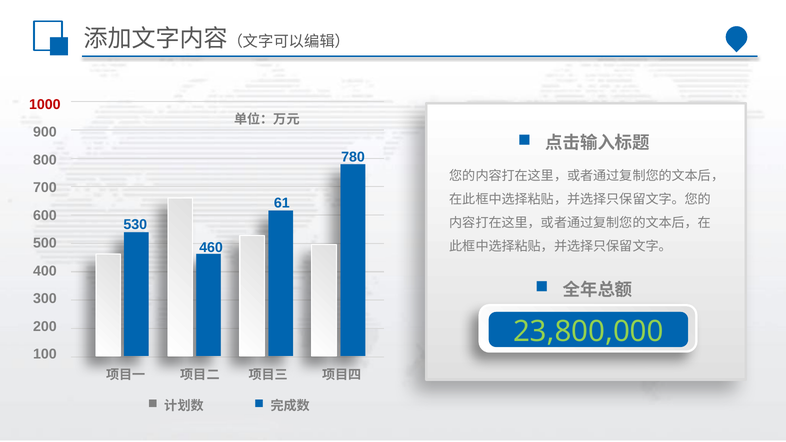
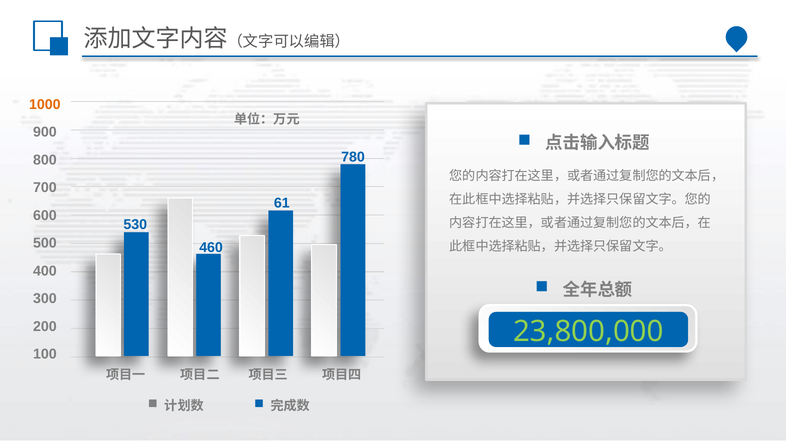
1000 colour: red -> orange
